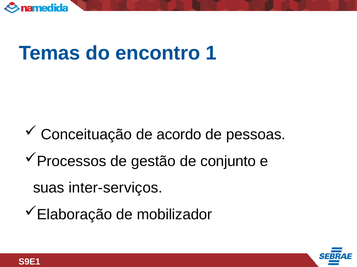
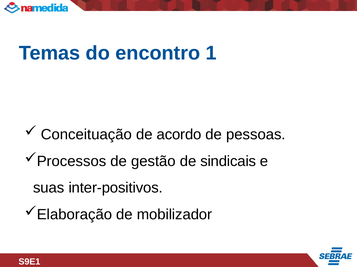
conjunto: conjunto -> sindicais
inter-serviços: inter-serviços -> inter-positivos
